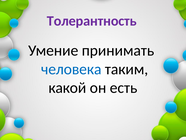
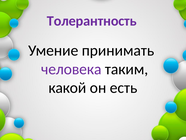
человека colour: blue -> purple
